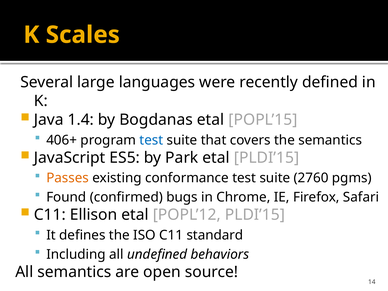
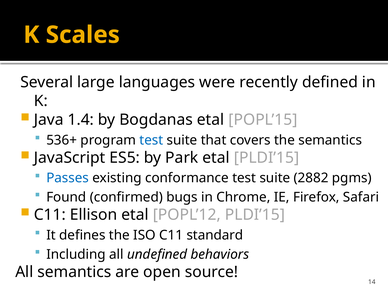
406+: 406+ -> 536+
Passes colour: orange -> blue
2760: 2760 -> 2882
